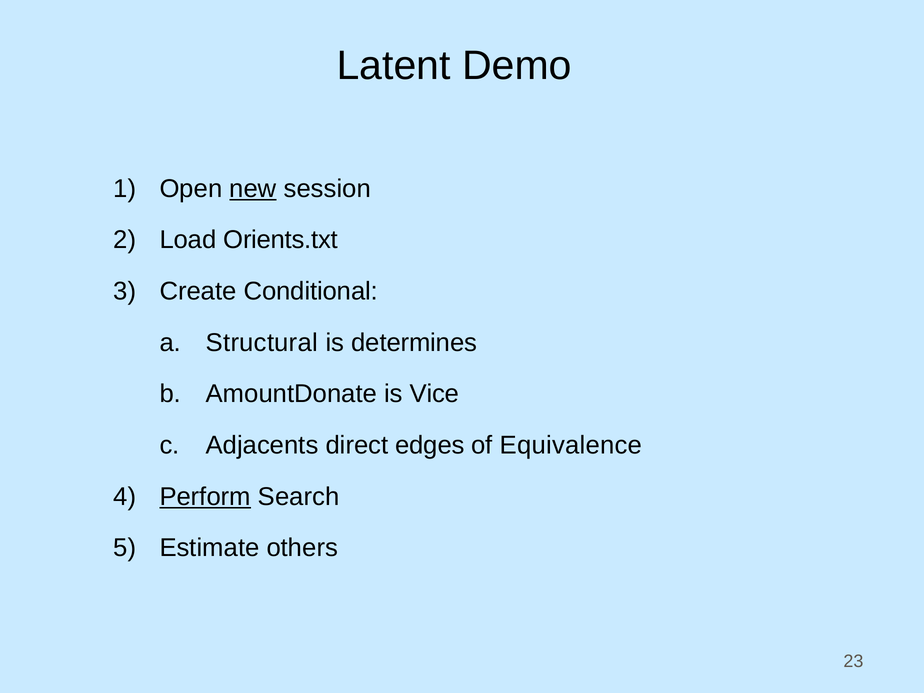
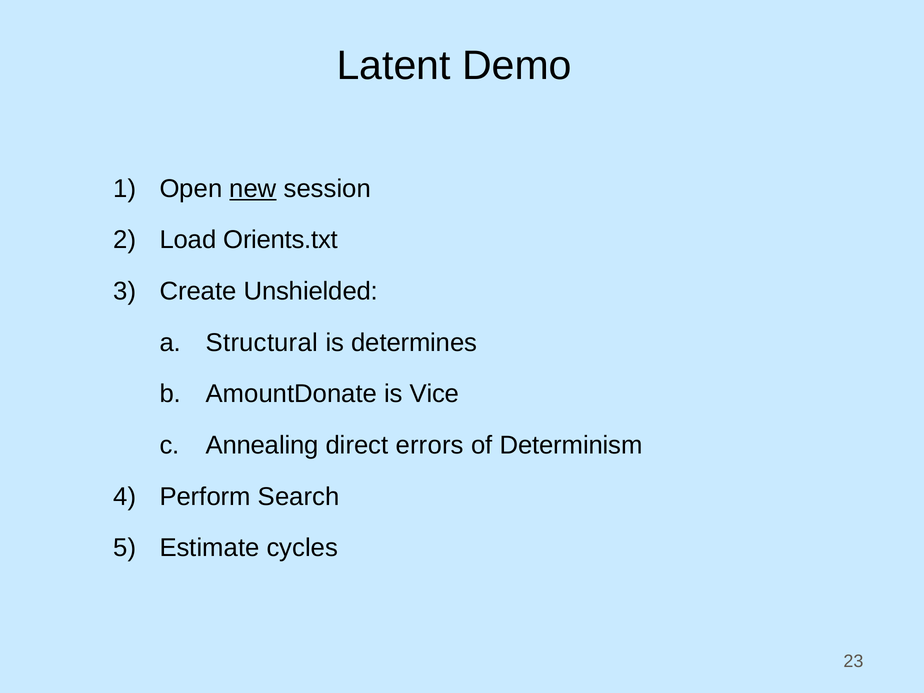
Conditional: Conditional -> Unshielded
Adjacents: Adjacents -> Annealing
edges: edges -> errors
Equivalence: Equivalence -> Determinism
Perform underline: present -> none
others: others -> cycles
